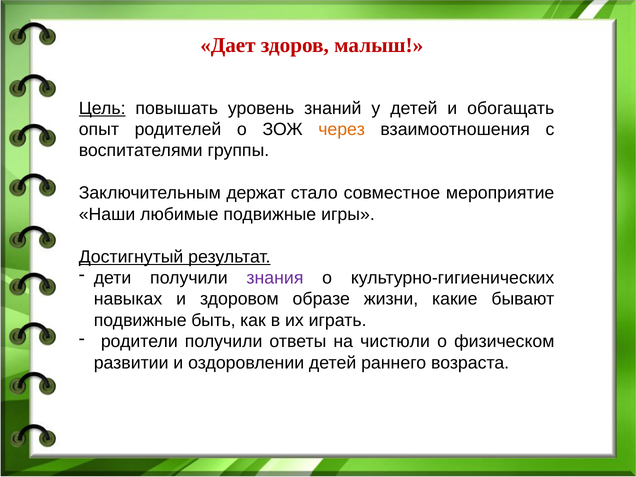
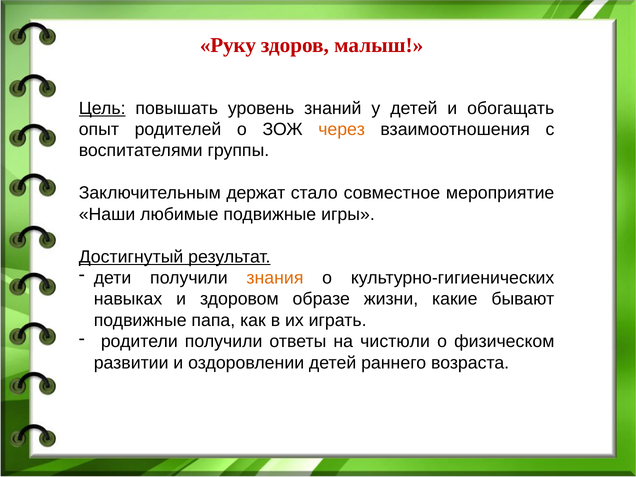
Дает: Дает -> Руку
знания colour: purple -> orange
быть: быть -> папа
